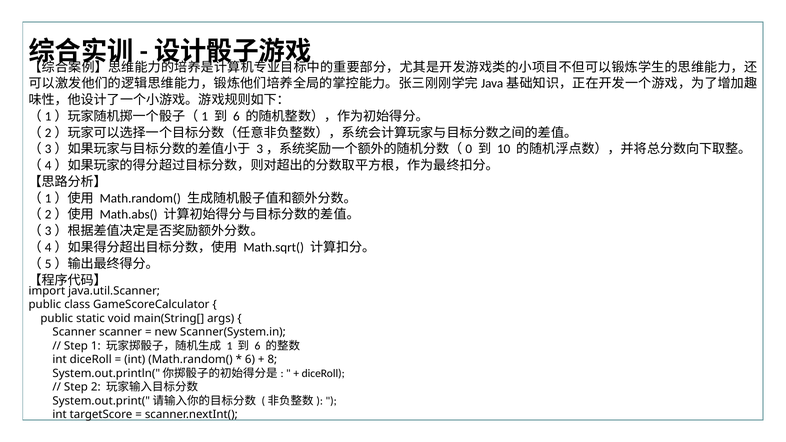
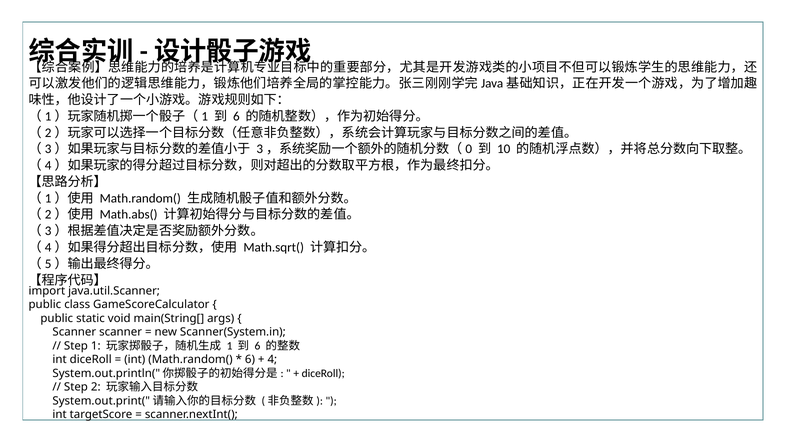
8: 8 -> 4
